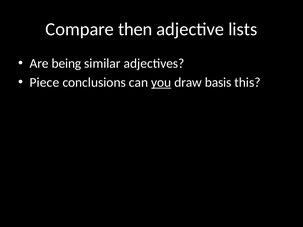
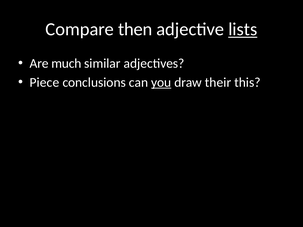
lists underline: none -> present
being: being -> much
basis: basis -> their
